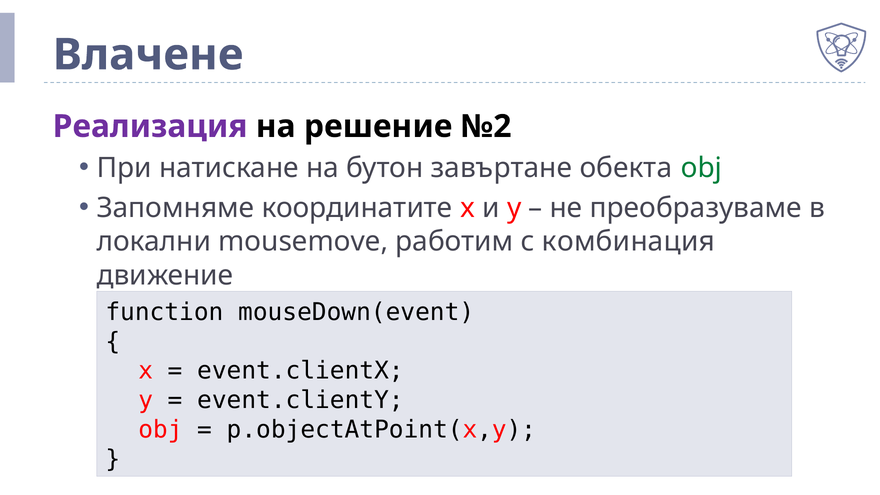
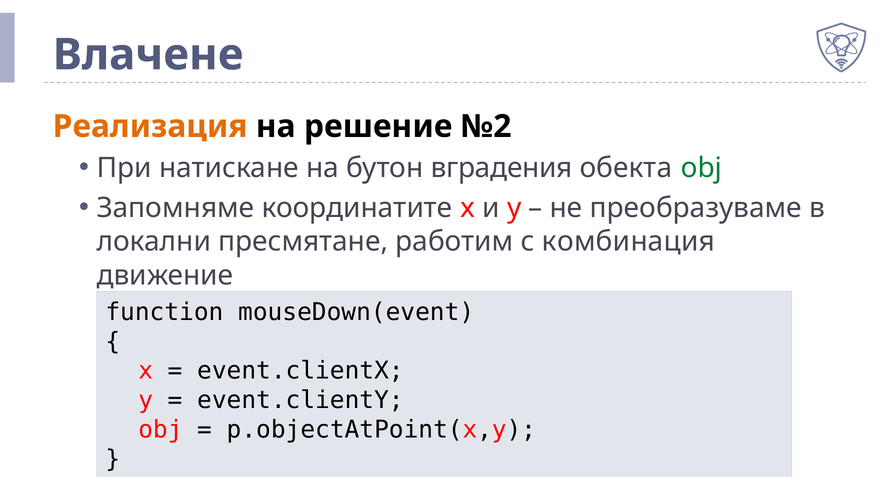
Реализация colour: purple -> orange
завъртане: завъртане -> вградения
mousemove: mousemove -> пресмятане
